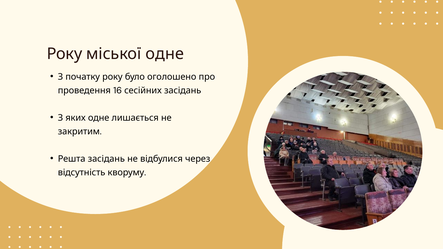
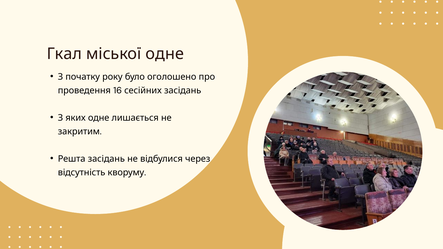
Року at (64, 54): Року -> Гкал
